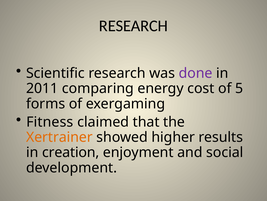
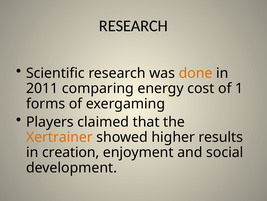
done colour: purple -> orange
5: 5 -> 1
Fitness: Fitness -> Players
